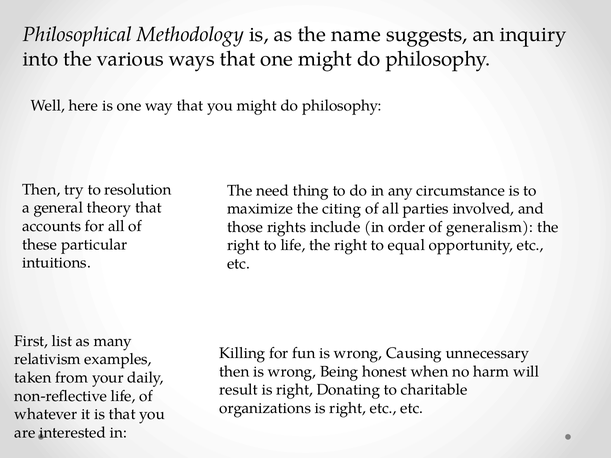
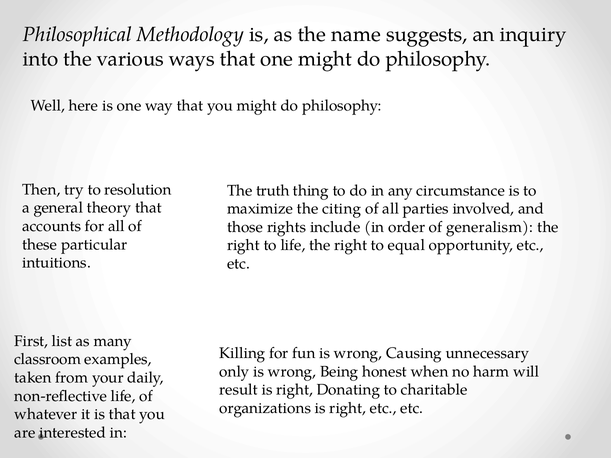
need: need -> truth
relativism: relativism -> classroom
then at (234, 372): then -> only
